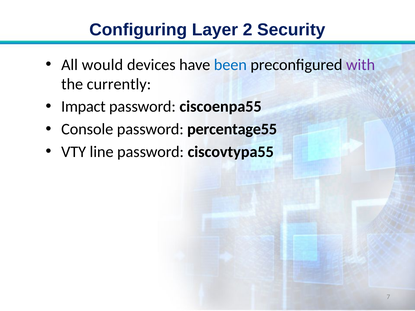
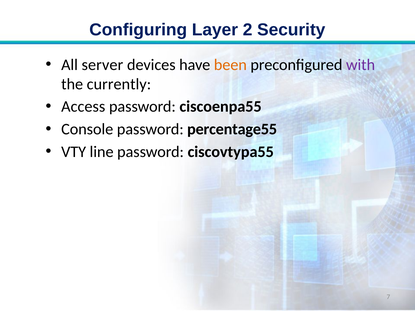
would: would -> server
been colour: blue -> orange
Impact: Impact -> Access
